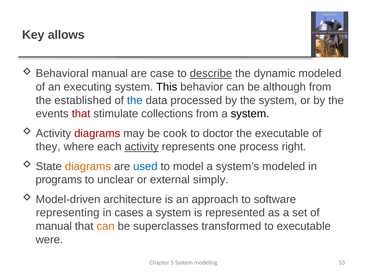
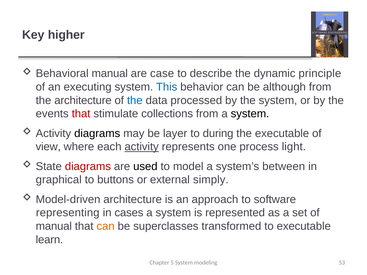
allows: allows -> higher
describe underline: present -> none
dynamic modeled: modeled -> principle
This colour: black -> blue
the established: established -> architecture
diagrams at (97, 133) colour: red -> black
cook: cook -> layer
doctor: doctor -> during
they: they -> view
right: right -> light
diagrams at (88, 167) colour: orange -> red
used colour: blue -> black
system’s modeled: modeled -> between
programs: programs -> graphical
unclear: unclear -> buttons
were: were -> learn
